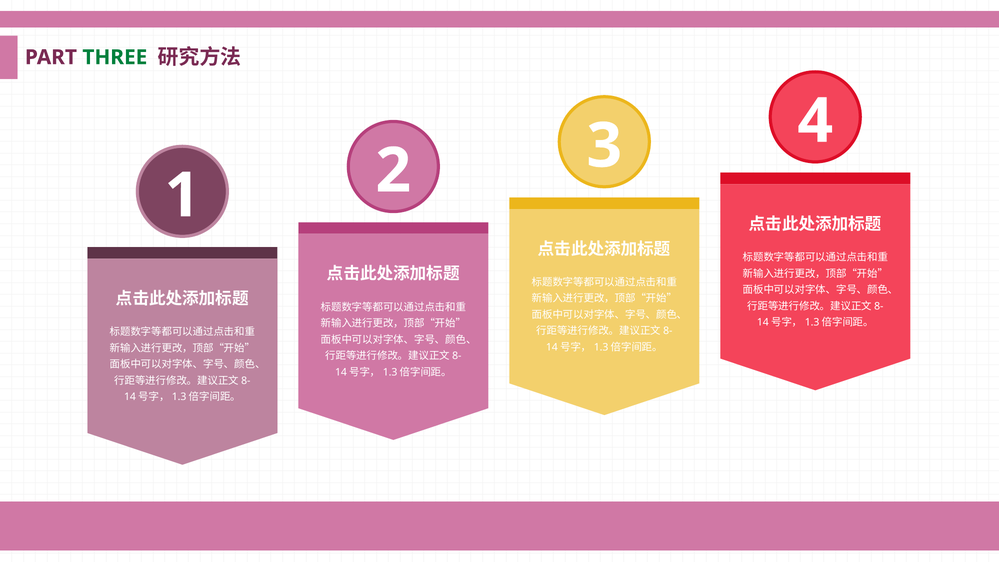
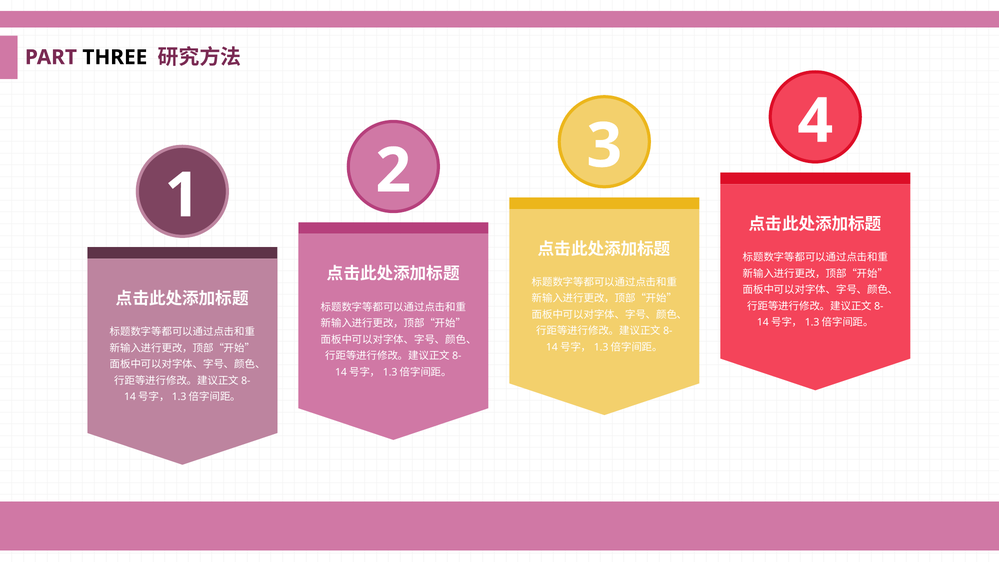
THREE colour: green -> black
